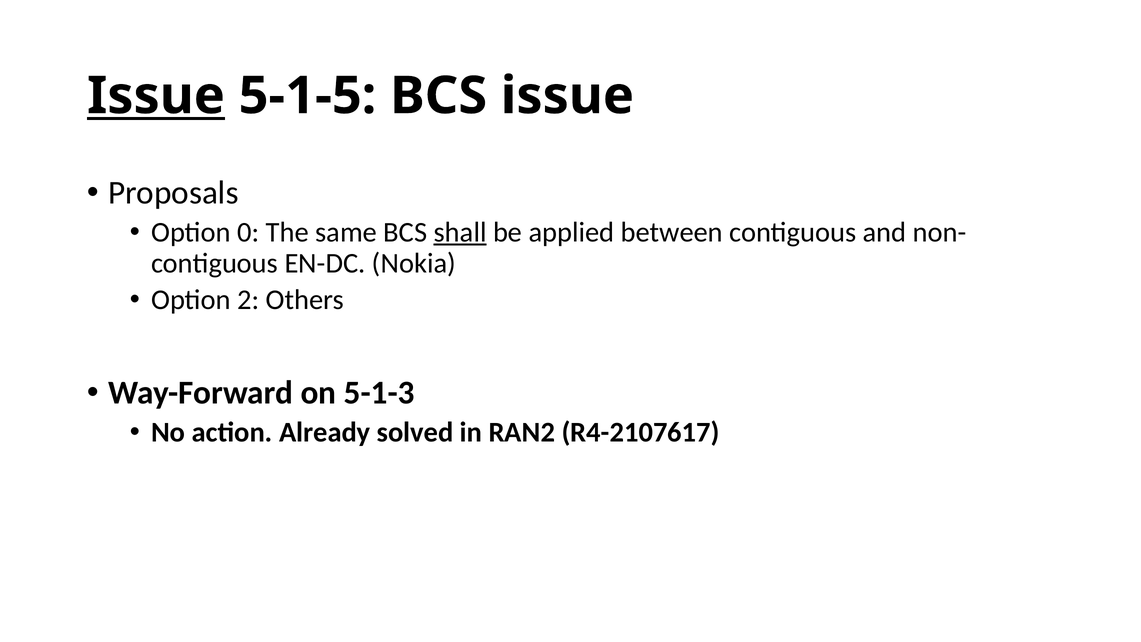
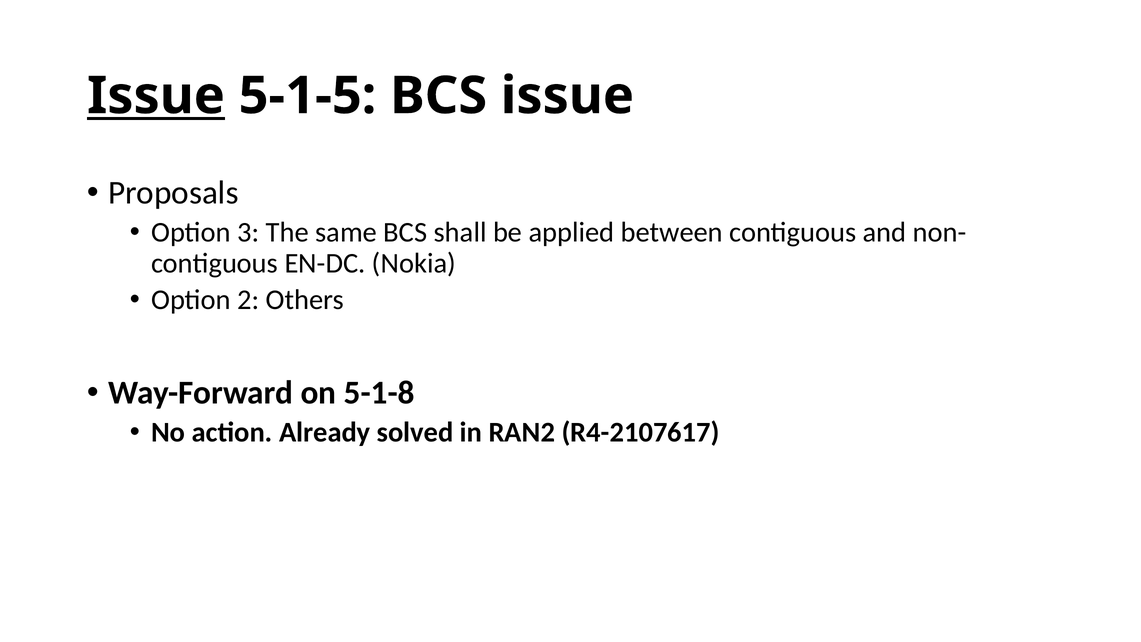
0: 0 -> 3
shall underline: present -> none
5-1-3: 5-1-3 -> 5-1-8
